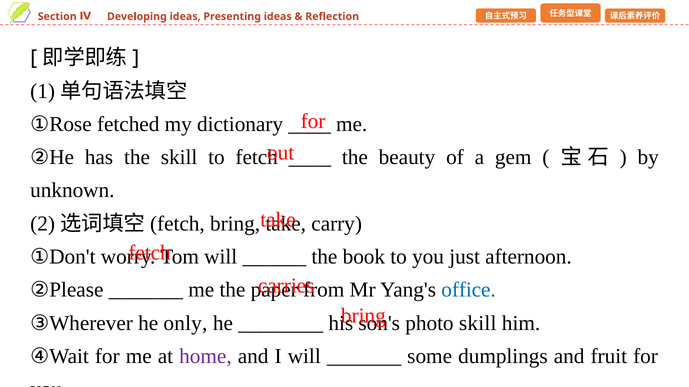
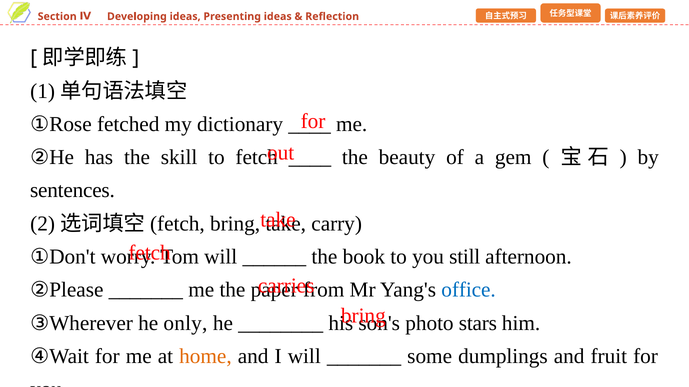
unknown: unknown -> sentences
just: just -> still
photo skill: skill -> stars
home colour: purple -> orange
